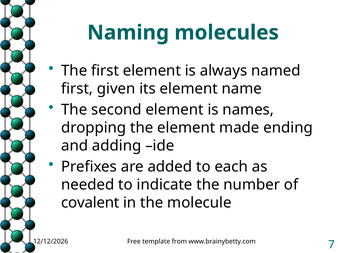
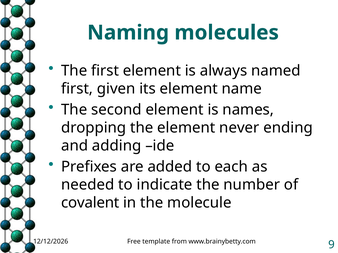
made: made -> never
7: 7 -> 9
